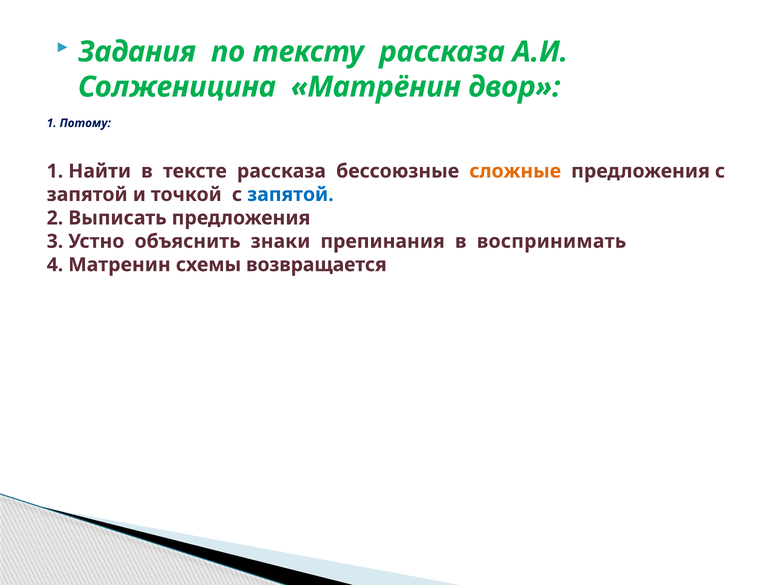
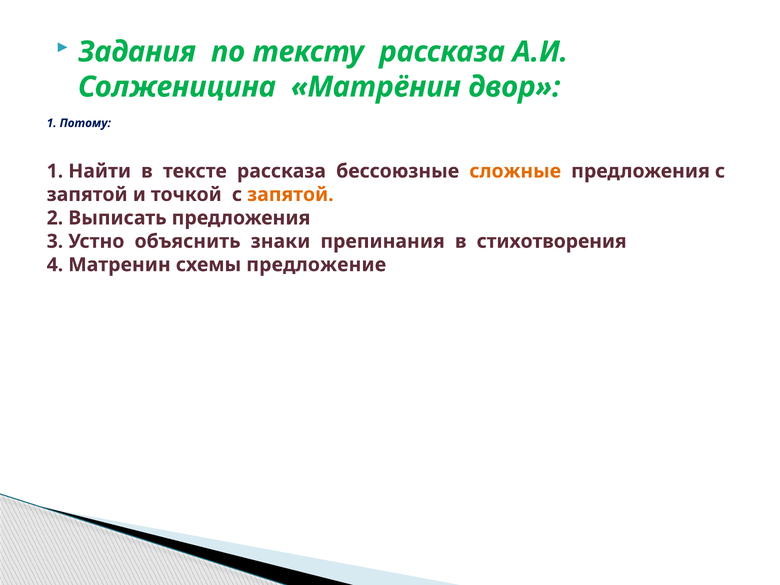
запятой at (290, 195) colour: blue -> orange
воспринимать: воспринимать -> стихотворения
возвращается: возвращается -> предложение
